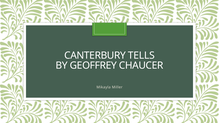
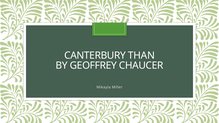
TELLS: TELLS -> THAN
